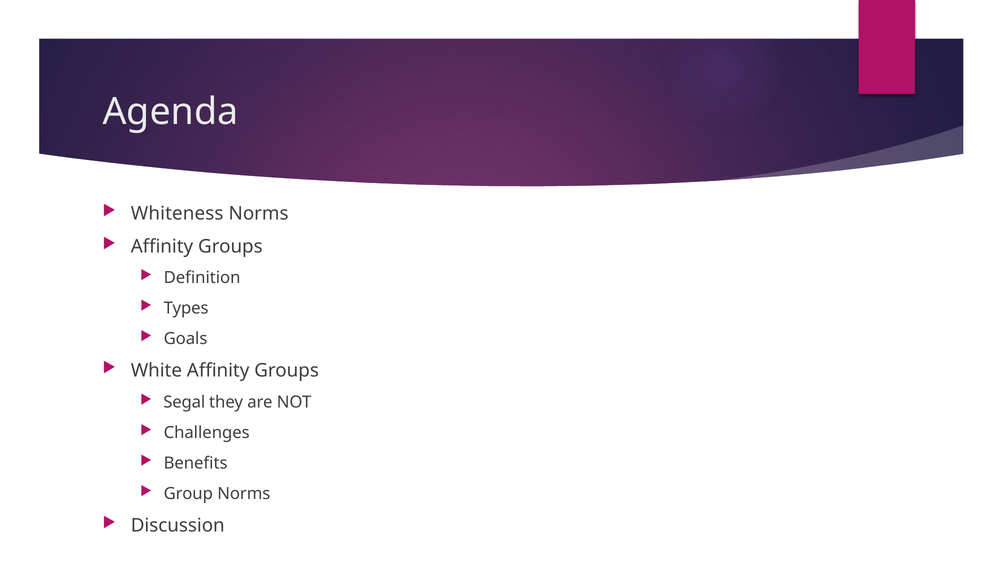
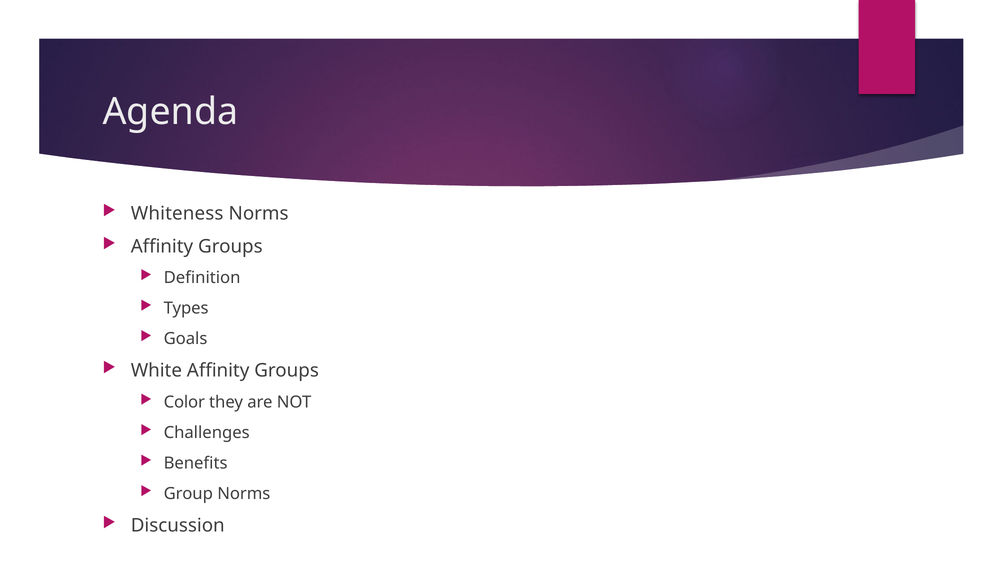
Segal: Segal -> Color
